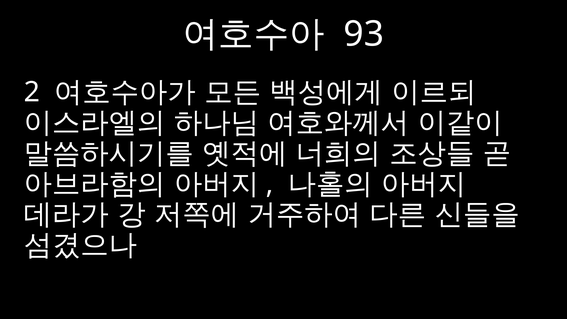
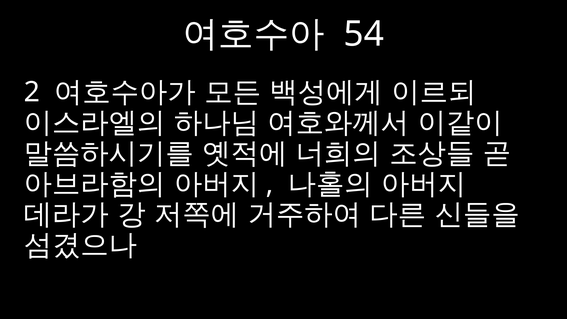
93: 93 -> 54
